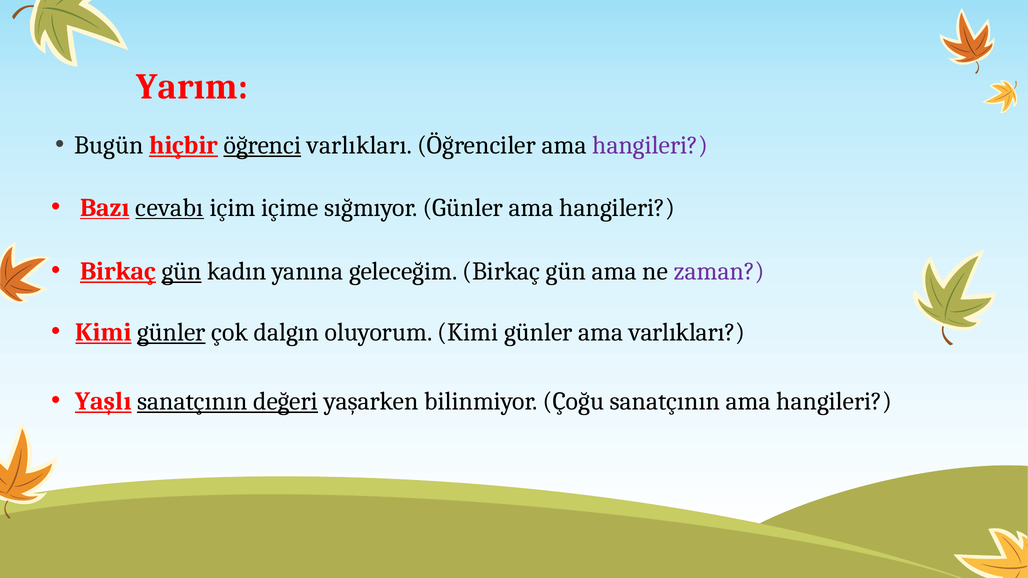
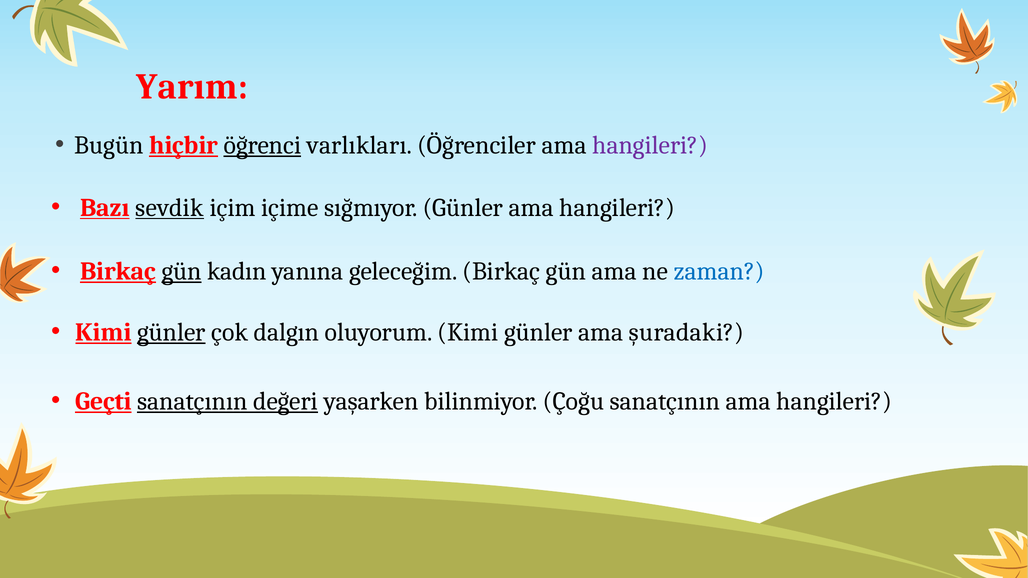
cevabı: cevabı -> sevdik
zaman colour: purple -> blue
ama varlıkları: varlıkları -> şuradaki
Yaşlı: Yaşlı -> Geçti
